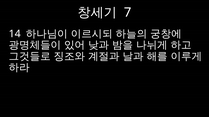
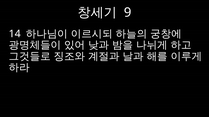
7: 7 -> 9
